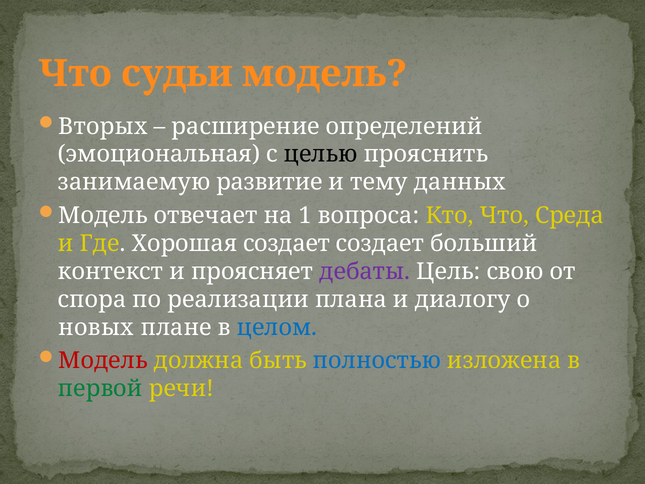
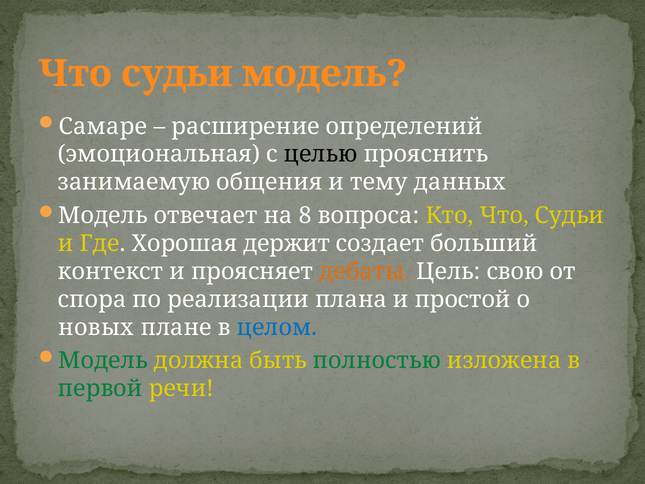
Вторых: Вторых -> Самаре
развитие: развитие -> общения
1: 1 -> 8
Кто Что Среда: Среда -> Судьи
Хорошая создает: создает -> держит
дебаты colour: purple -> orange
диалогу: диалогу -> простой
Модель at (103, 360) colour: red -> green
полностью colour: blue -> green
